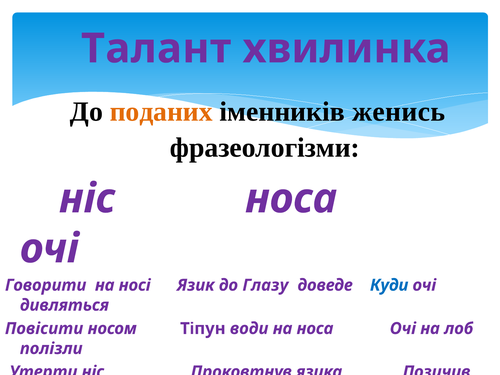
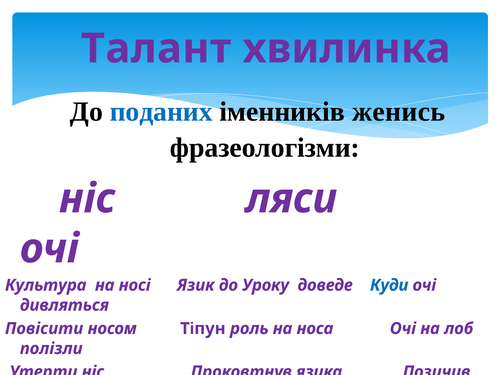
поданих colour: orange -> blue
ніс носа: носа -> ляси
Говорити: Говорити -> Культура
Глазу: Глазу -> Уроку
води: води -> роль
